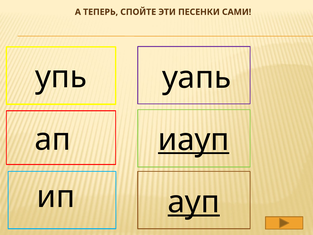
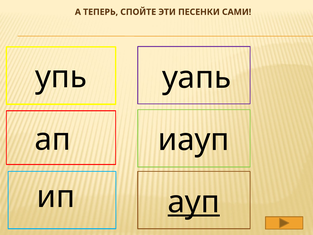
иауп underline: present -> none
